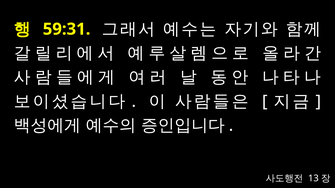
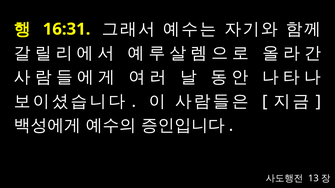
59:31: 59:31 -> 16:31
